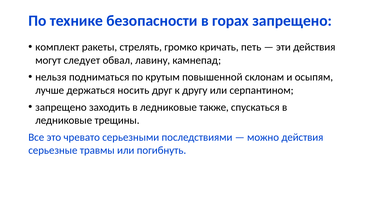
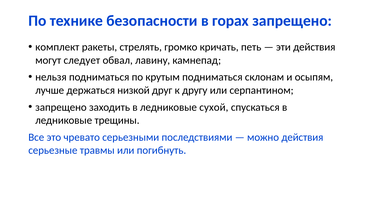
крутым повышенной: повышенной -> подниматься
носить: носить -> низкой
также: также -> сухой
